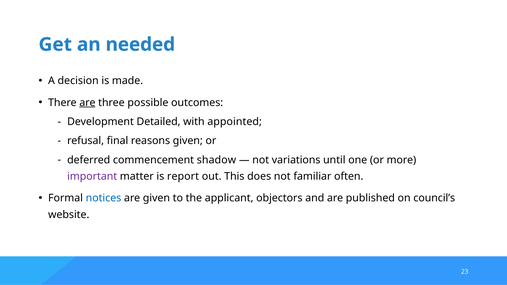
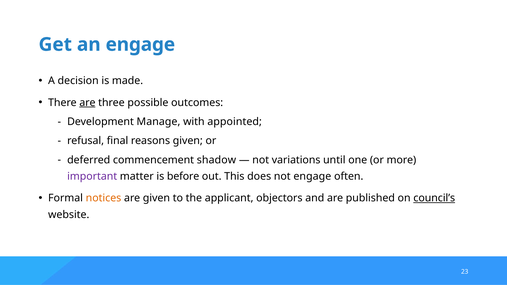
an needed: needed -> engage
Detailed: Detailed -> Manage
report: report -> before
not familiar: familiar -> engage
notices colour: blue -> orange
council’s underline: none -> present
